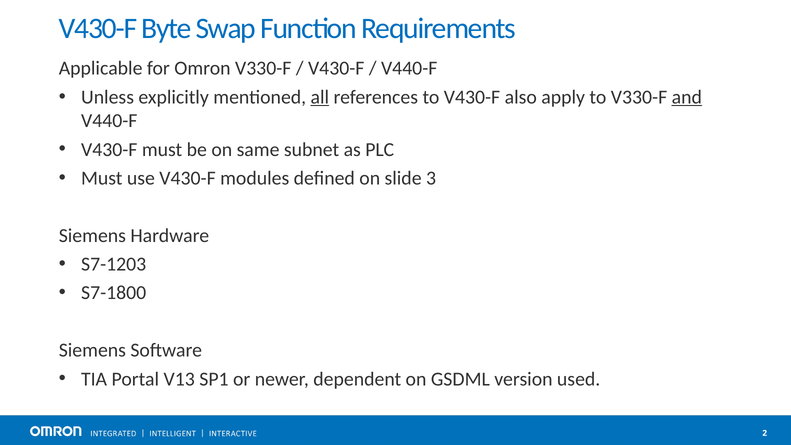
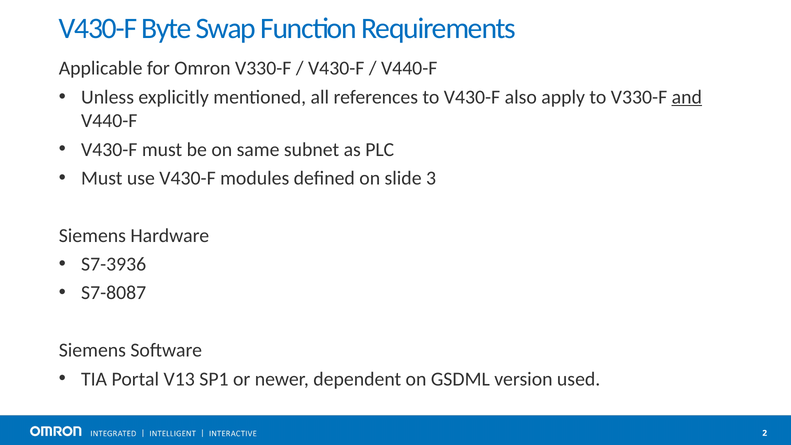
all underline: present -> none
S7-1203: S7-1203 -> S7-3936
S7-1800: S7-1800 -> S7-8087
